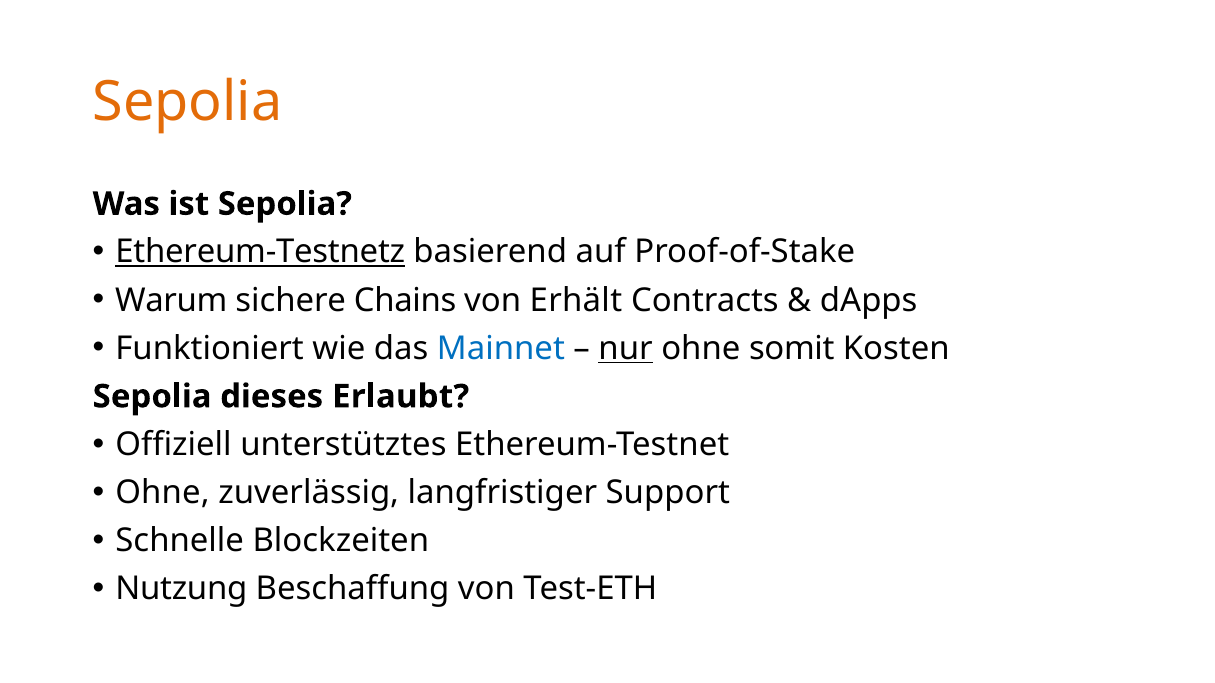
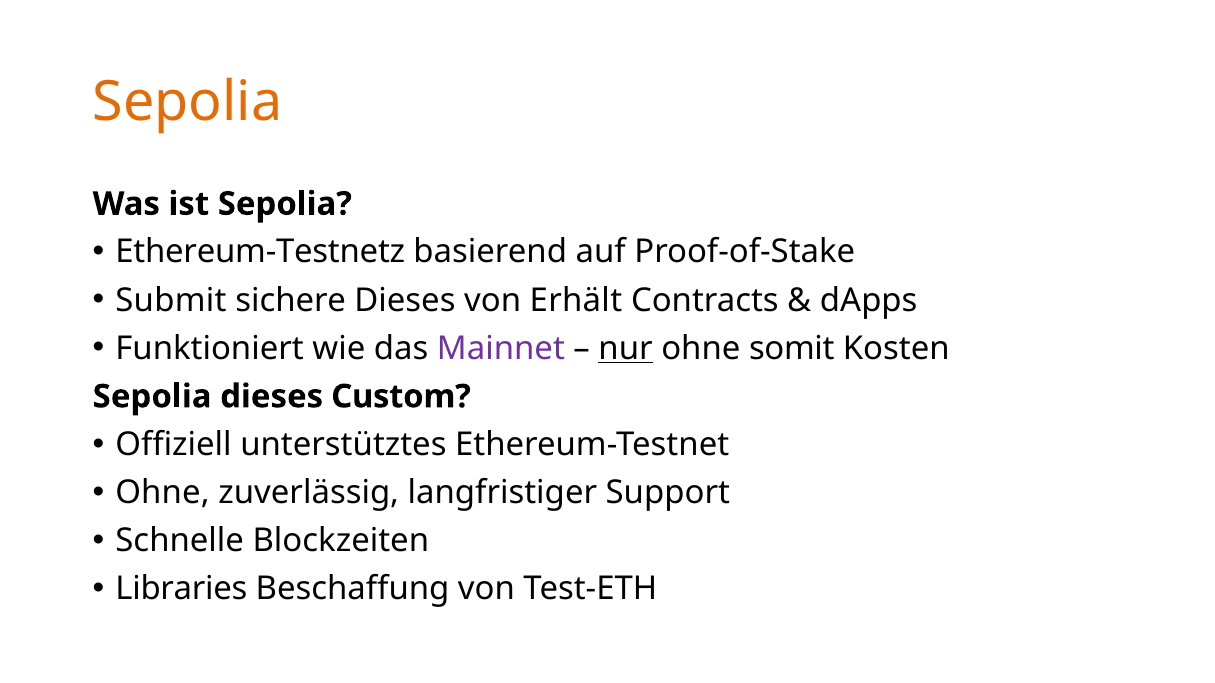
Ethereum-Testnetz underline: present -> none
Warum: Warum -> Submit
sichere Chains: Chains -> Dieses
Mainnet colour: blue -> purple
Erlaubt: Erlaubt -> Custom
Nutzung: Nutzung -> Libraries
